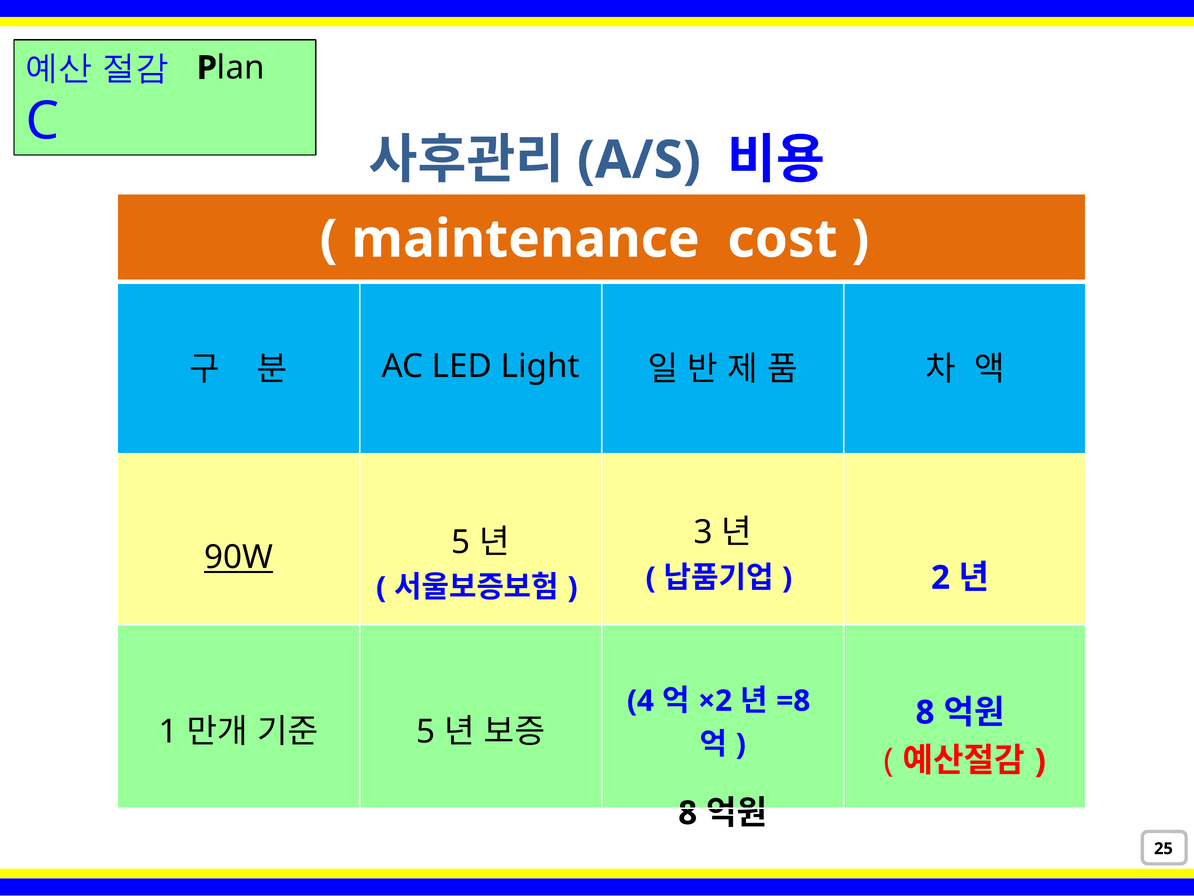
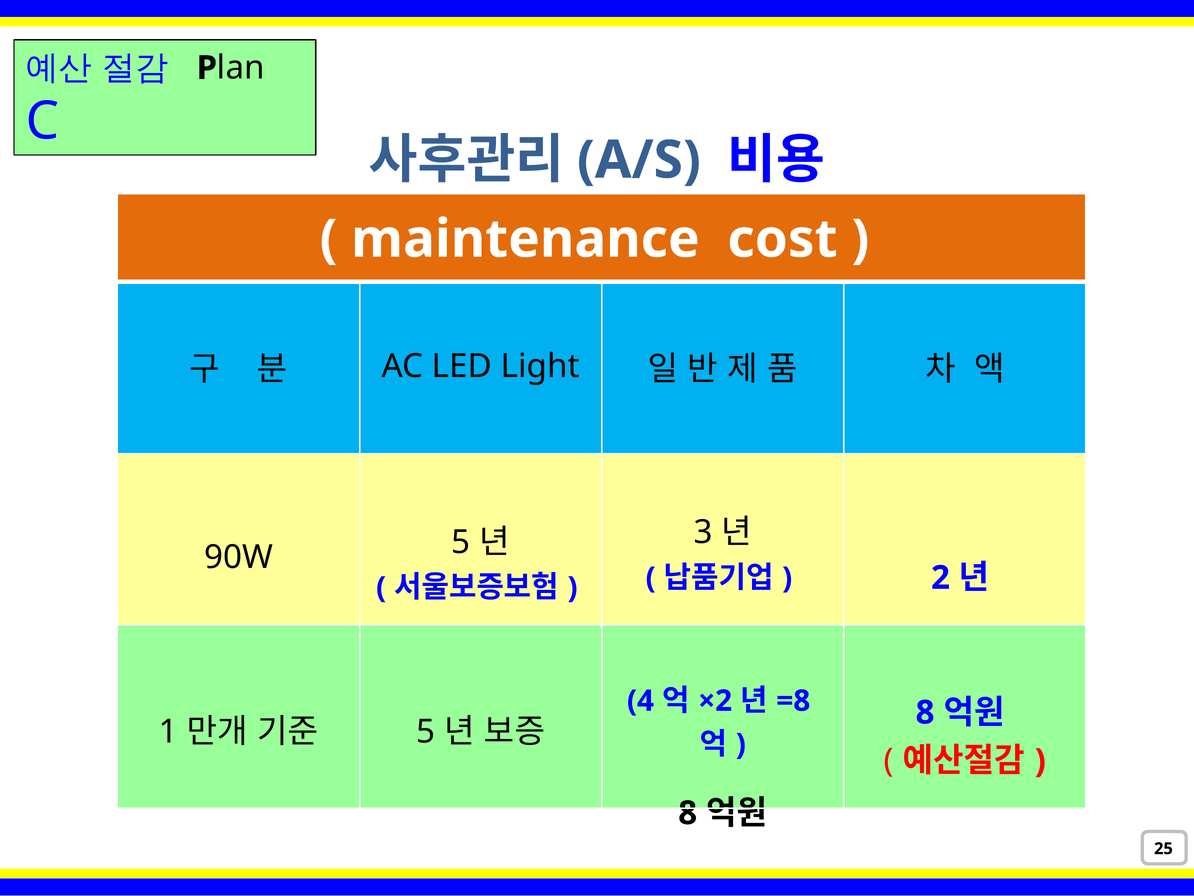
90W underline: present -> none
